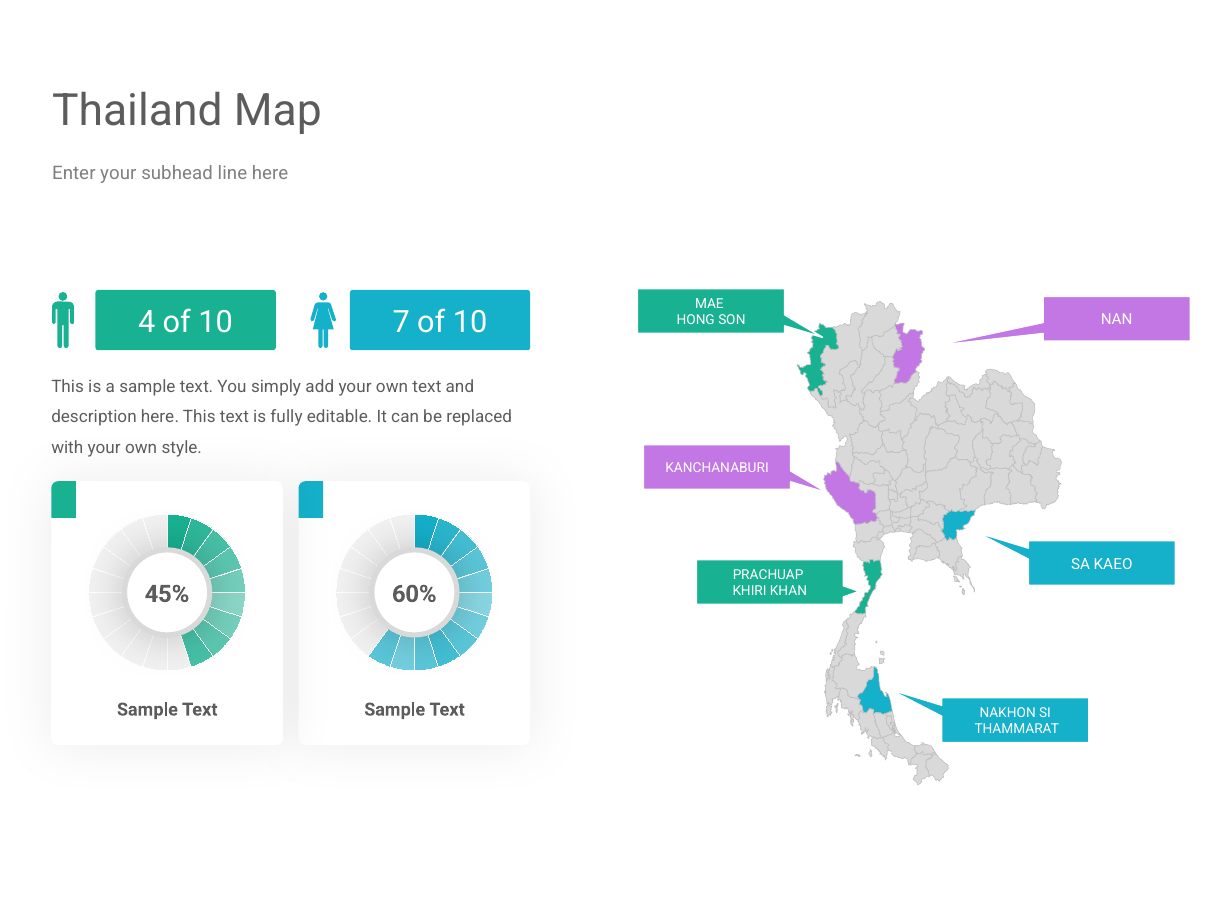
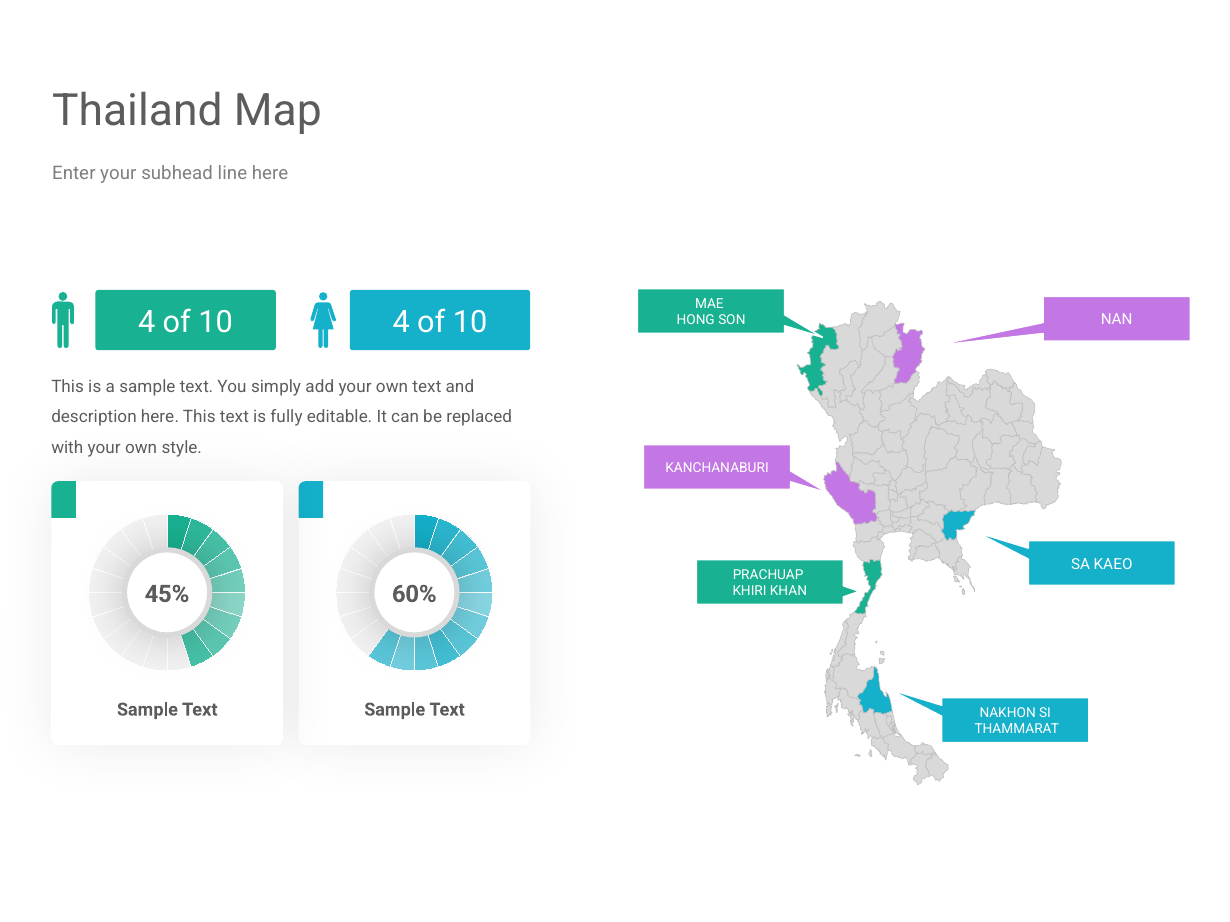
10 7: 7 -> 4
